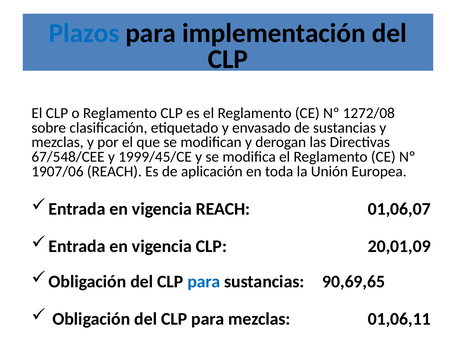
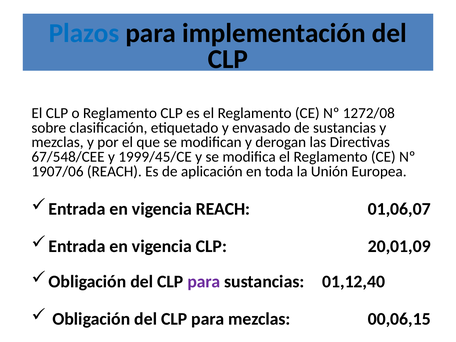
para at (204, 282) colour: blue -> purple
90,69,65: 90,69,65 -> 01,12,40
01,06,11: 01,06,11 -> 00,06,15
